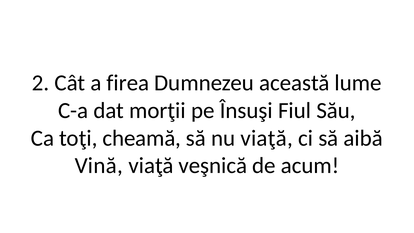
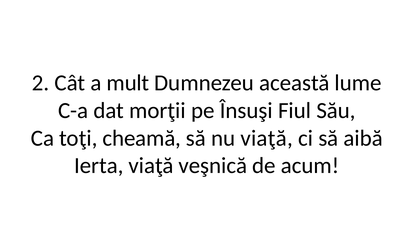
firea: firea -> mult
Vină: Vină -> Ierta
